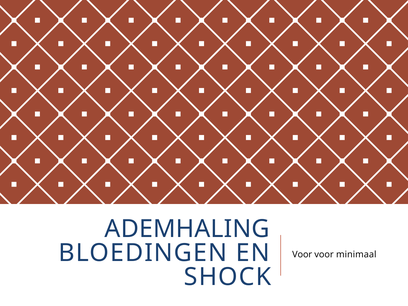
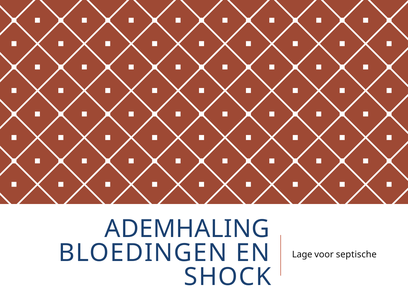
Voor at (302, 255): Voor -> Lage
minimaal: minimaal -> septische
